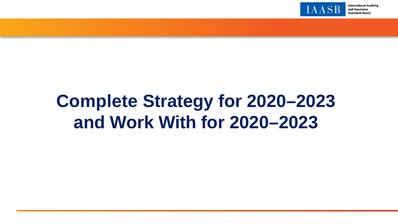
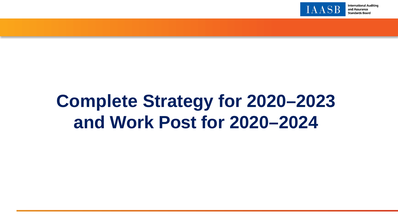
With: With -> Post
2020–2023 at (274, 123): 2020–2023 -> 2020–2024
